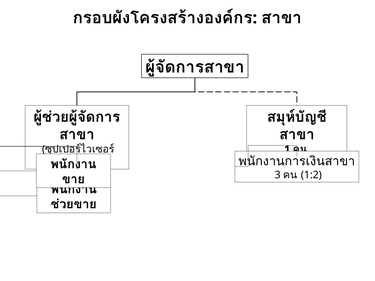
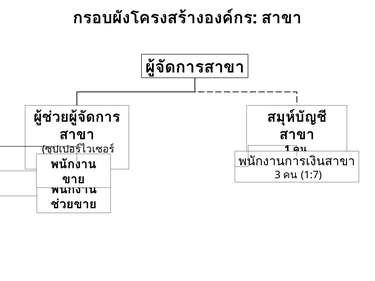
1:2 at (311, 175): 1:2 -> 1:7
